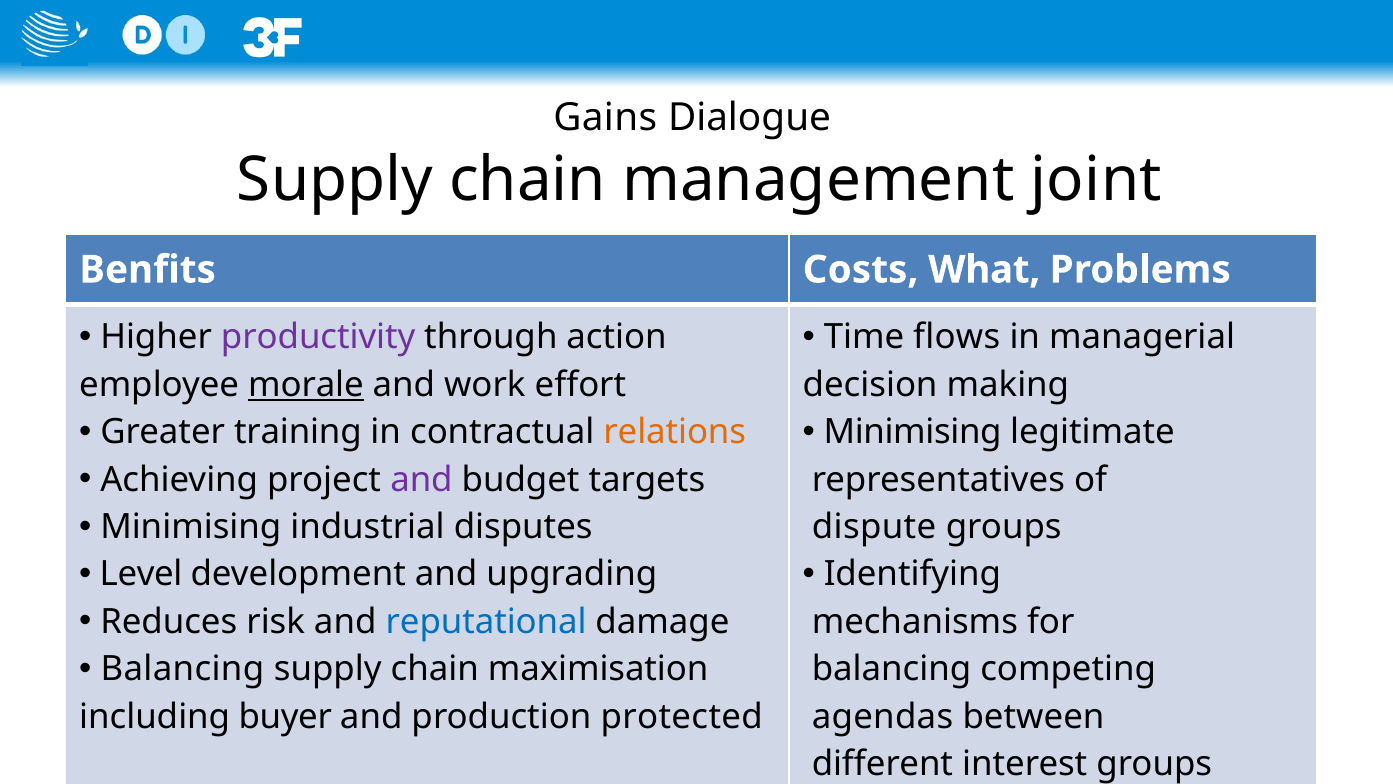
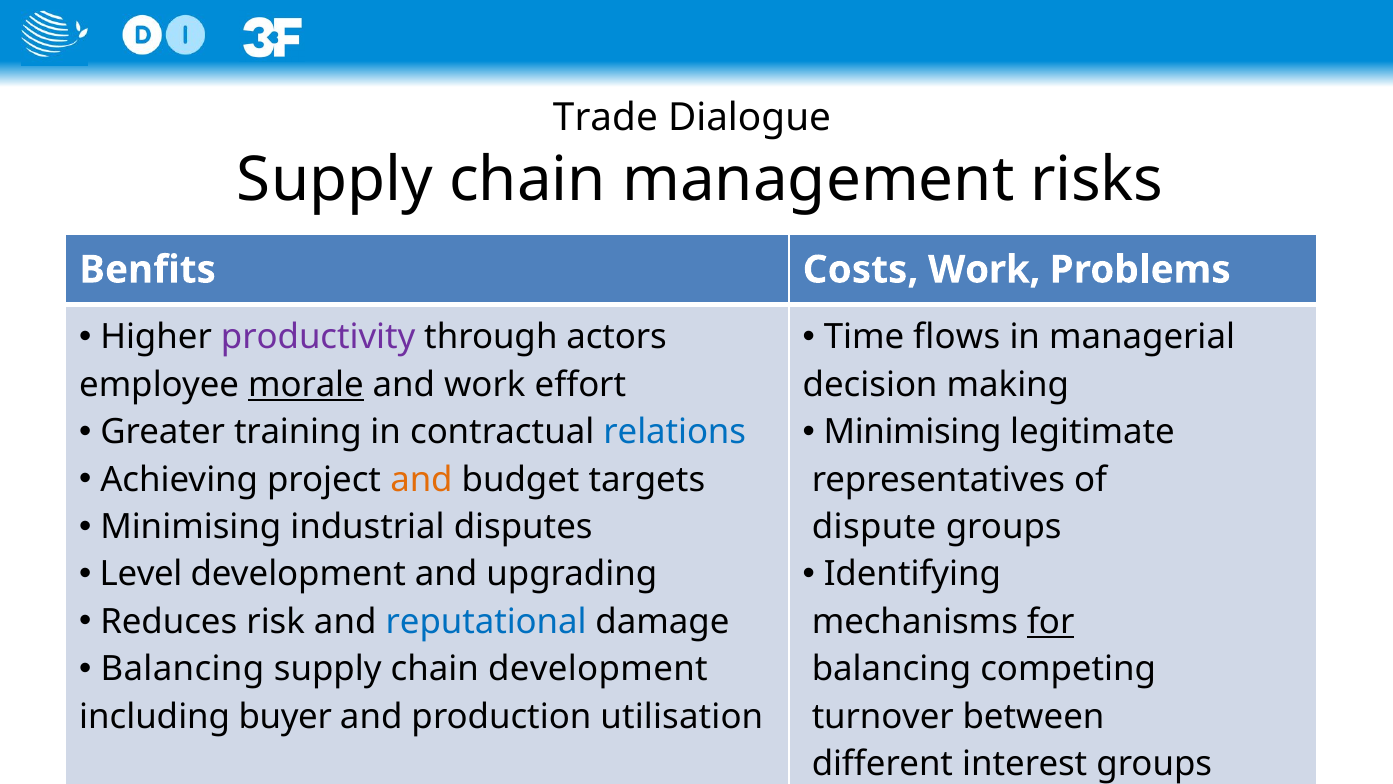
Gains: Gains -> Trade
joint: joint -> risks
Costs What: What -> Work
action: action -> actors
relations colour: orange -> blue
and at (421, 479) colour: purple -> orange
for underline: none -> present
chain maximisation: maximisation -> development
protected: protected -> utilisation
agendas: agendas -> turnover
